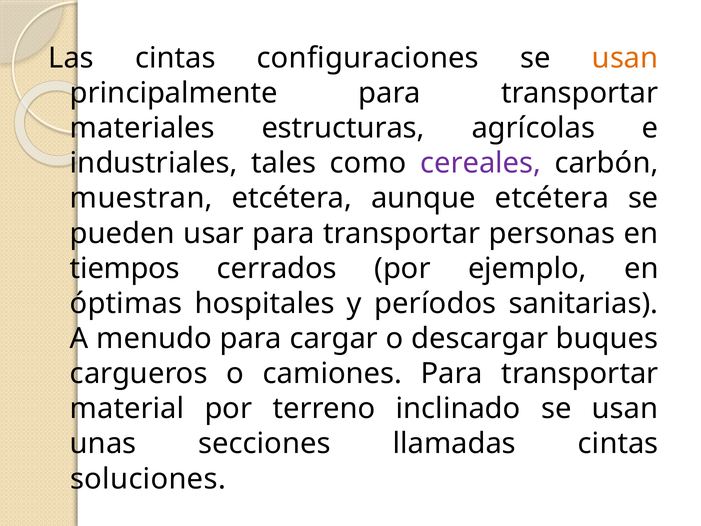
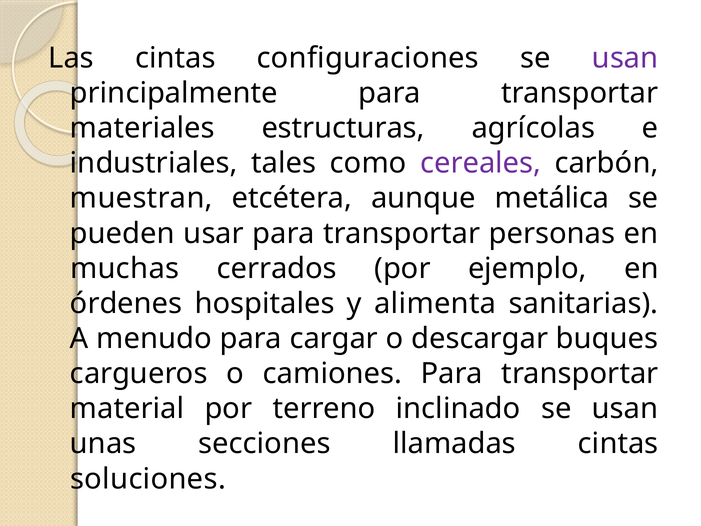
usan at (625, 58) colour: orange -> purple
aunque etcétera: etcétera -> metálica
tiempos: tiempos -> muchas
óptimas: óptimas -> órdenes
períodos: períodos -> alimenta
